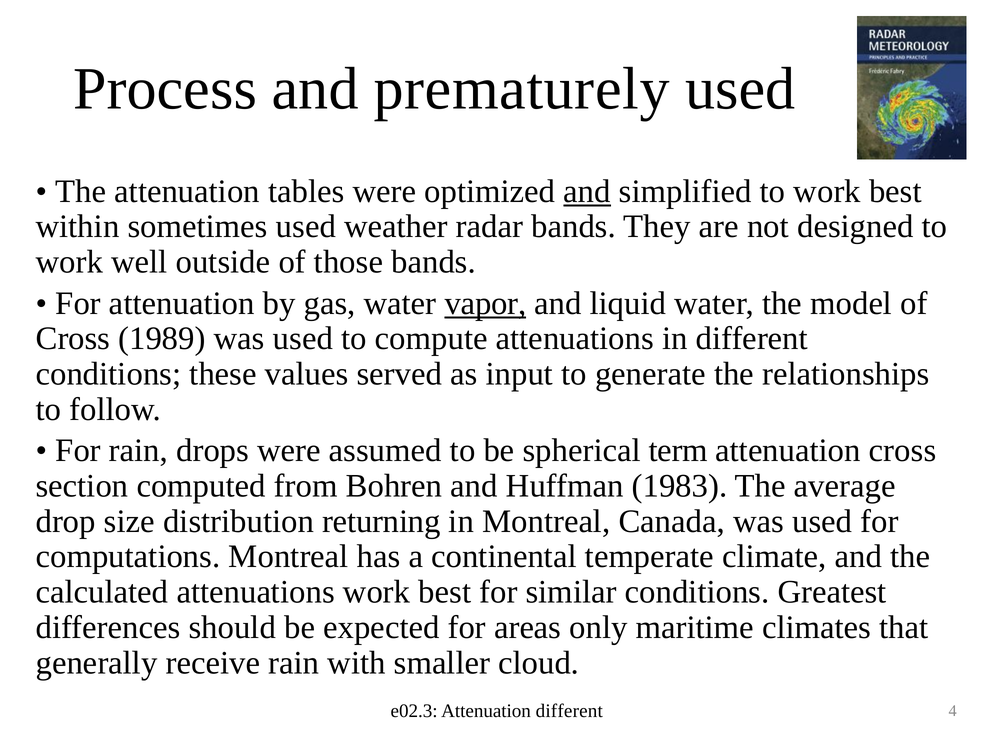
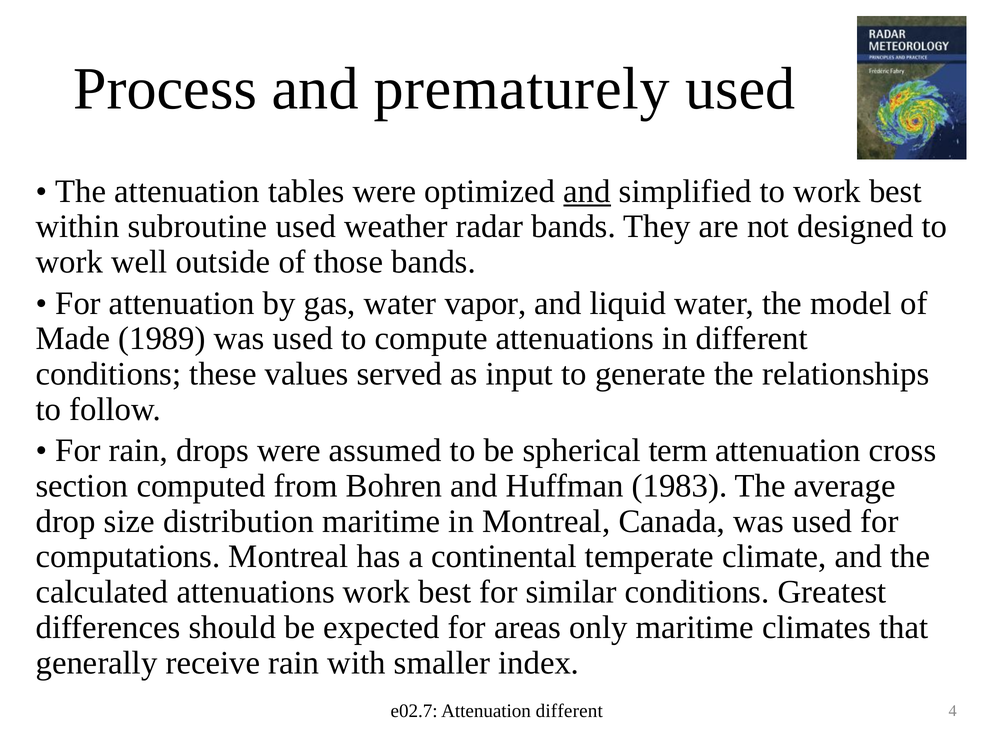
sometimes: sometimes -> subroutine
vapor underline: present -> none
Cross at (73, 339): Cross -> Made
distribution returning: returning -> maritime
cloud: cloud -> index
e02.3: e02.3 -> e02.7
